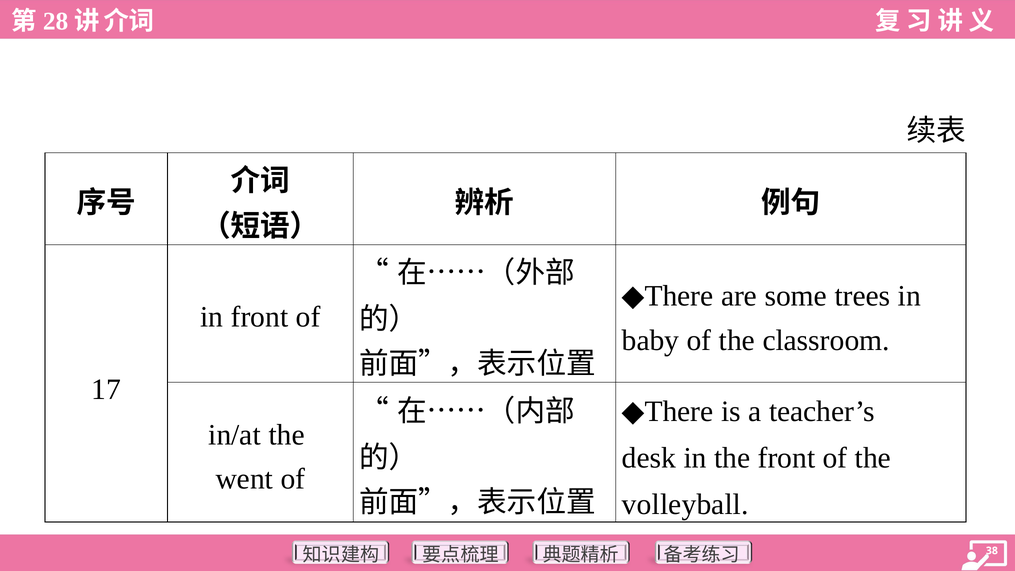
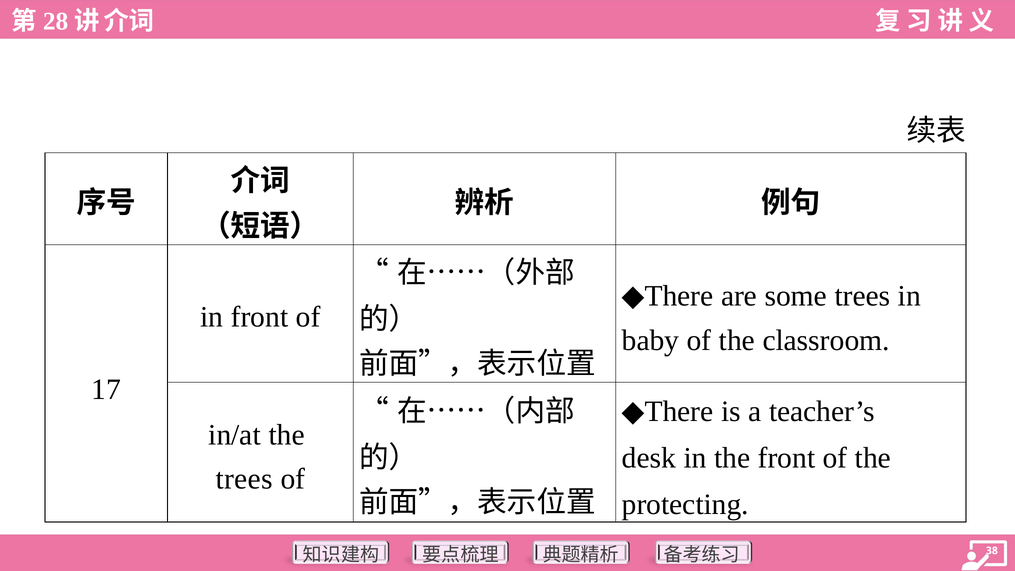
went at (244, 479): went -> trees
volleyball: volleyball -> protecting
